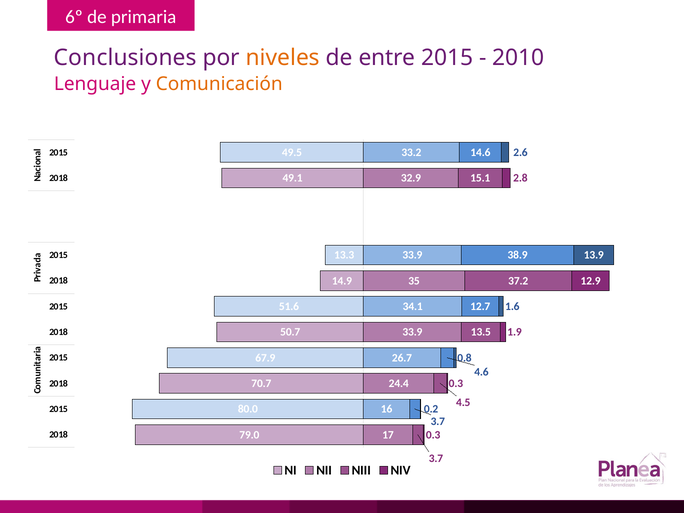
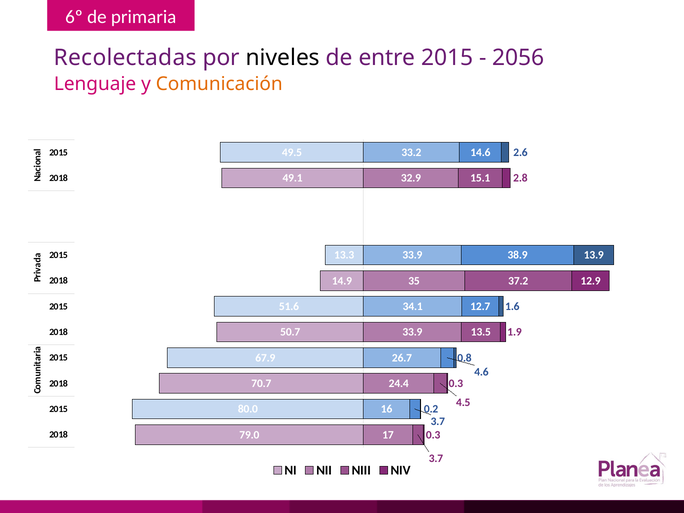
Conclusiones: Conclusiones -> Recolectadas
niveles colour: orange -> black
2010: 2010 -> 2056
